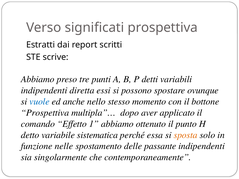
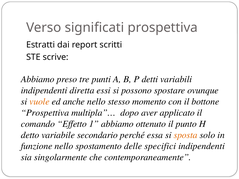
vuole colour: blue -> orange
sistematica: sistematica -> secondario
funzione nelle: nelle -> nello
passante: passante -> specifici
